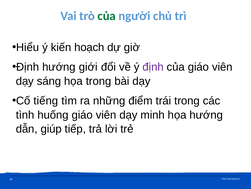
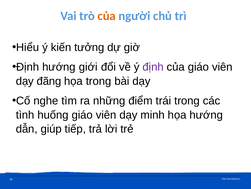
của at (107, 16) colour: green -> orange
hoạch: hoạch -> tưởng
sáng: sáng -> đãng
tiếng: tiếng -> nghe
